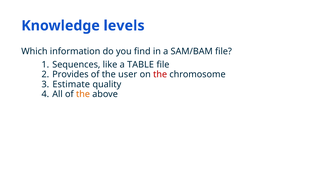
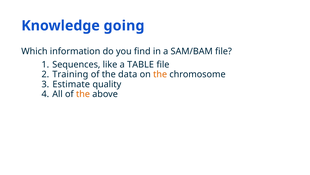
levels: levels -> going
Provides: Provides -> Training
user: user -> data
the at (160, 74) colour: red -> orange
